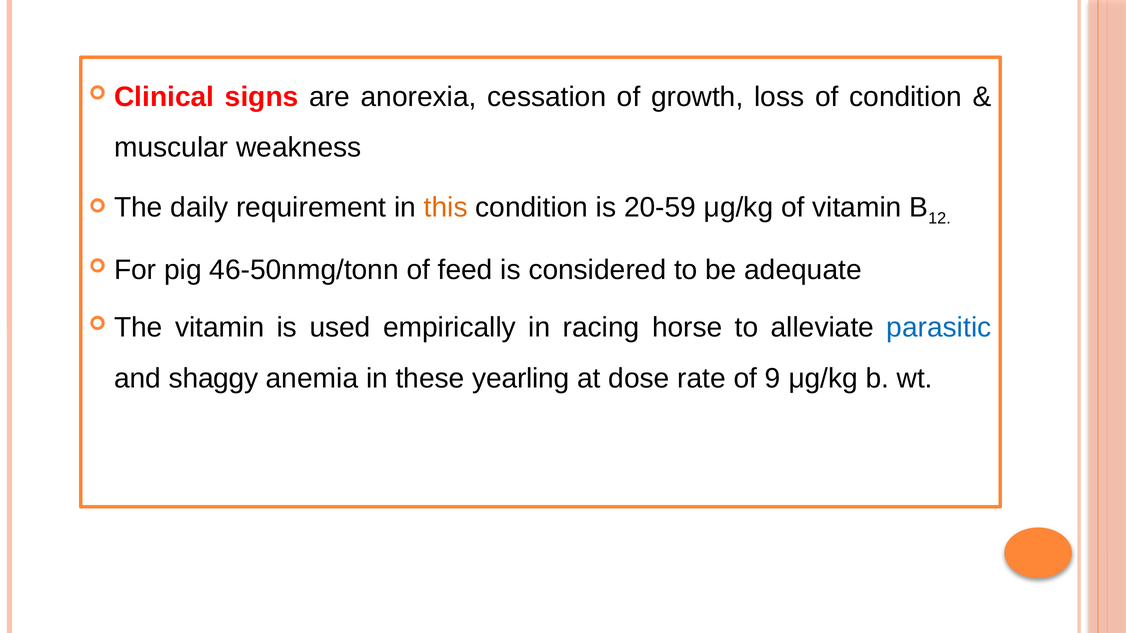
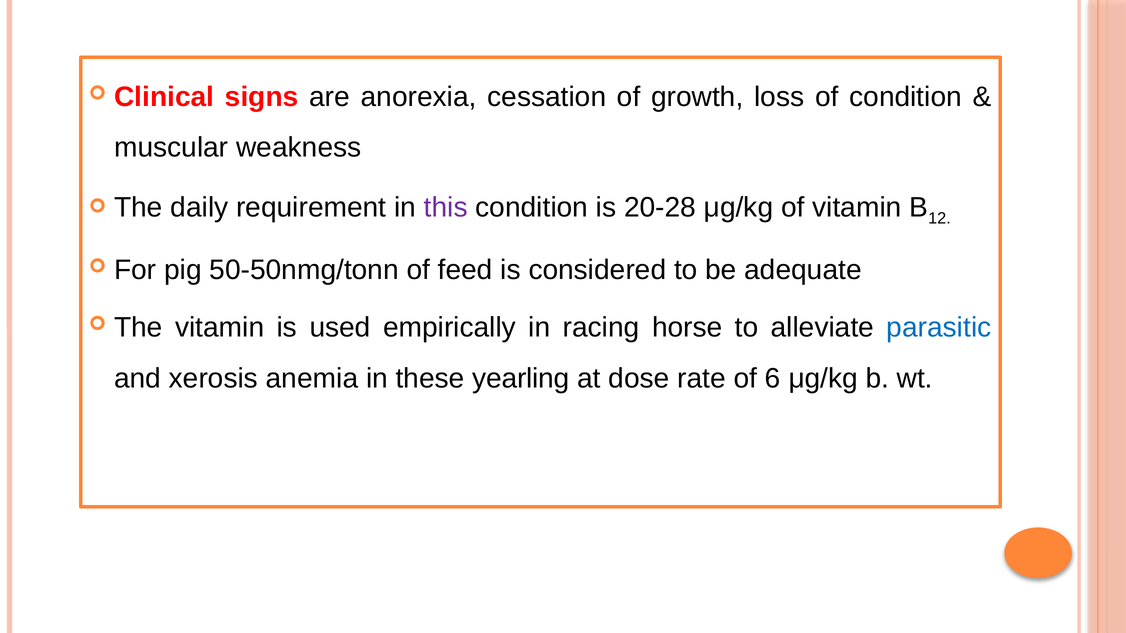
this colour: orange -> purple
20-59: 20-59 -> 20-28
46-50nmg/tonn: 46-50nmg/tonn -> 50-50nmg/tonn
shaggy: shaggy -> xerosis
9: 9 -> 6
